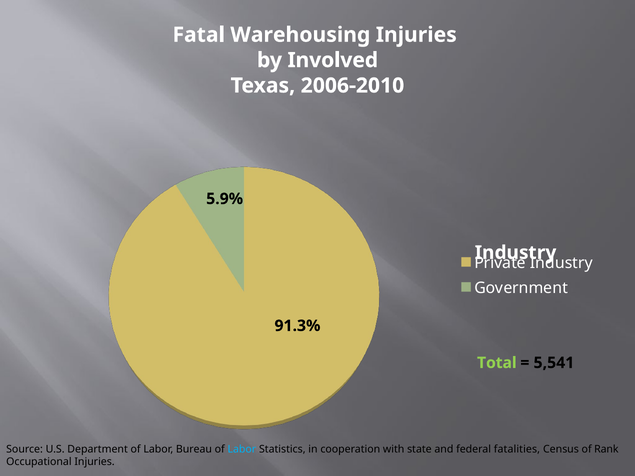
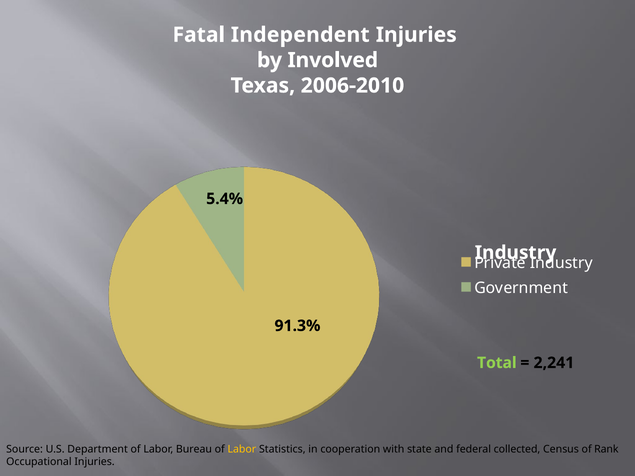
Warehousing: Warehousing -> Independent
5.9%: 5.9% -> 5.4%
5,541: 5,541 -> 2,241
Labor at (242, 449) colour: light blue -> yellow
fatalities: fatalities -> collected
